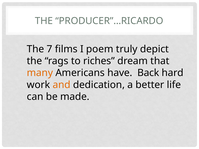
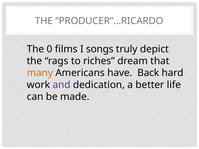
7: 7 -> 0
poem: poem -> songs
and colour: orange -> purple
